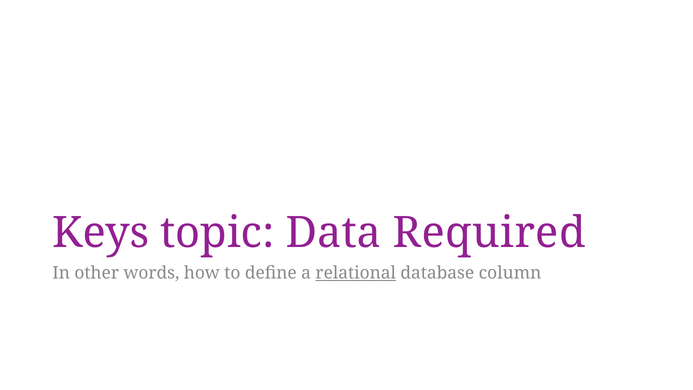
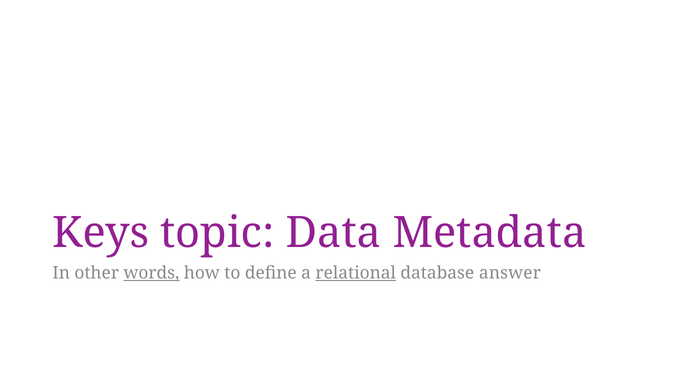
Required: Required -> Metadata
words underline: none -> present
column: column -> answer
